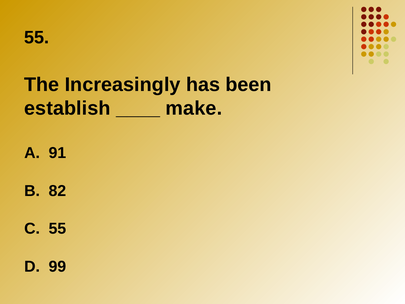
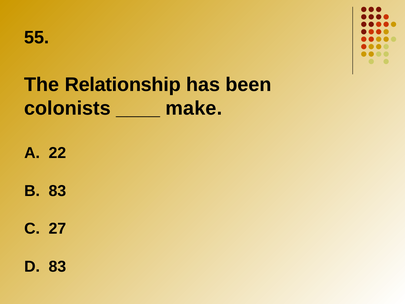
Increasingly: Increasingly -> Relationship
establish: establish -> colonists
91: 91 -> 22
B 82: 82 -> 83
C 55: 55 -> 27
D 99: 99 -> 83
